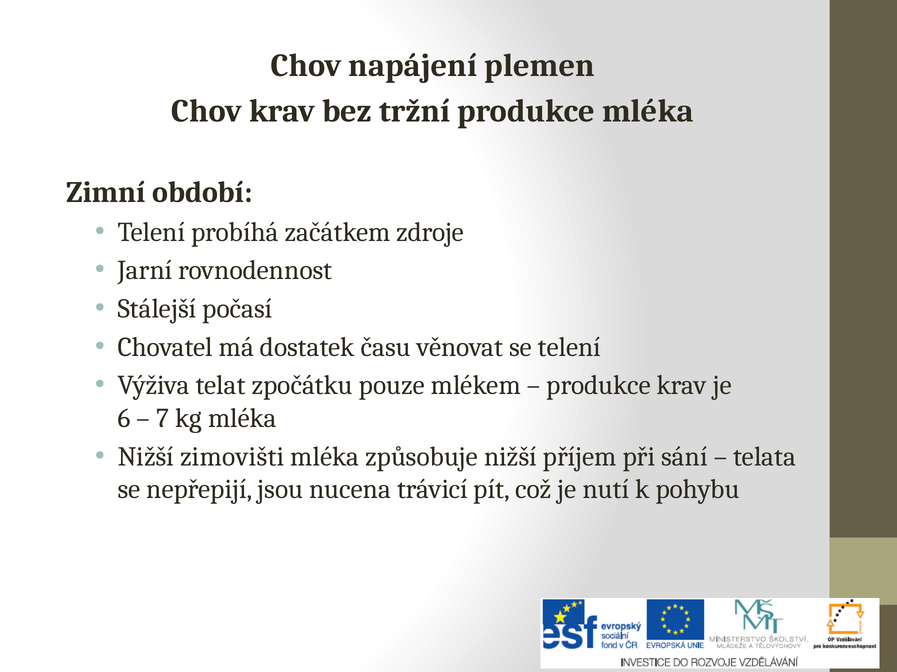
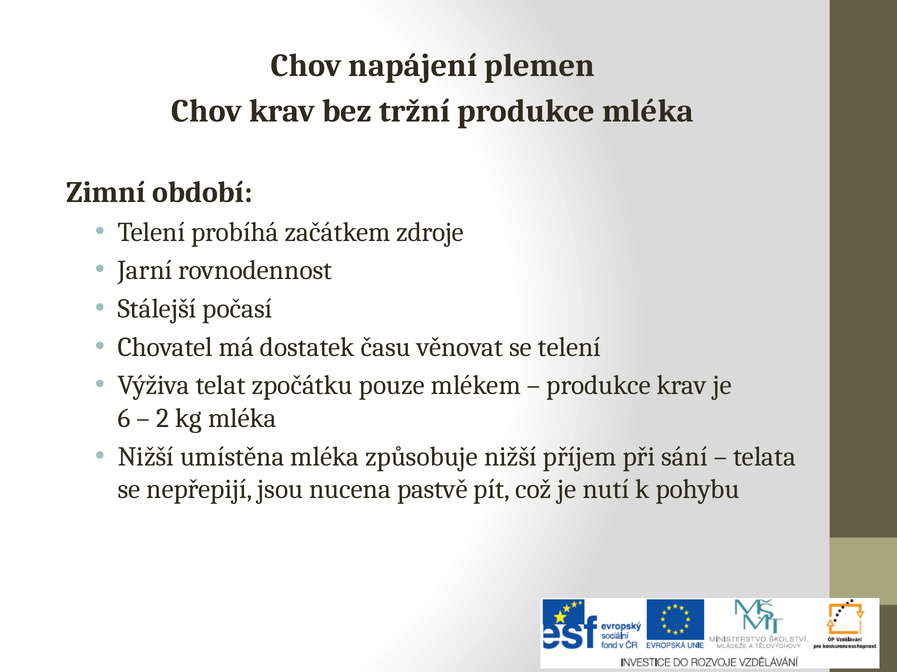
7: 7 -> 2
zimovišti: zimovišti -> umístěna
trávicí: trávicí -> pastvě
